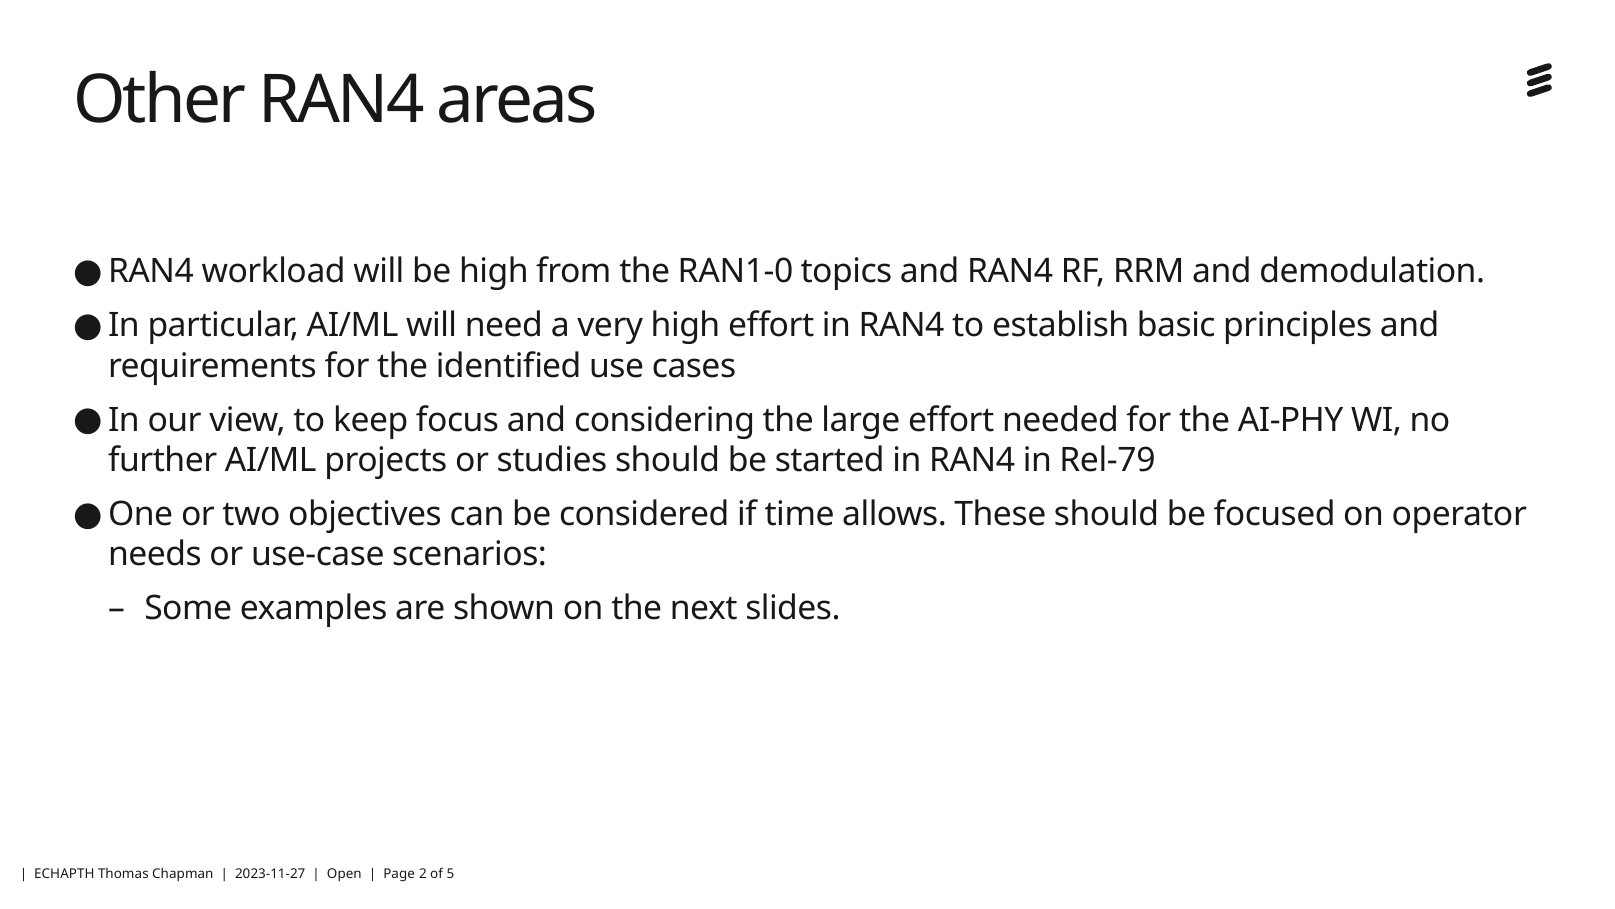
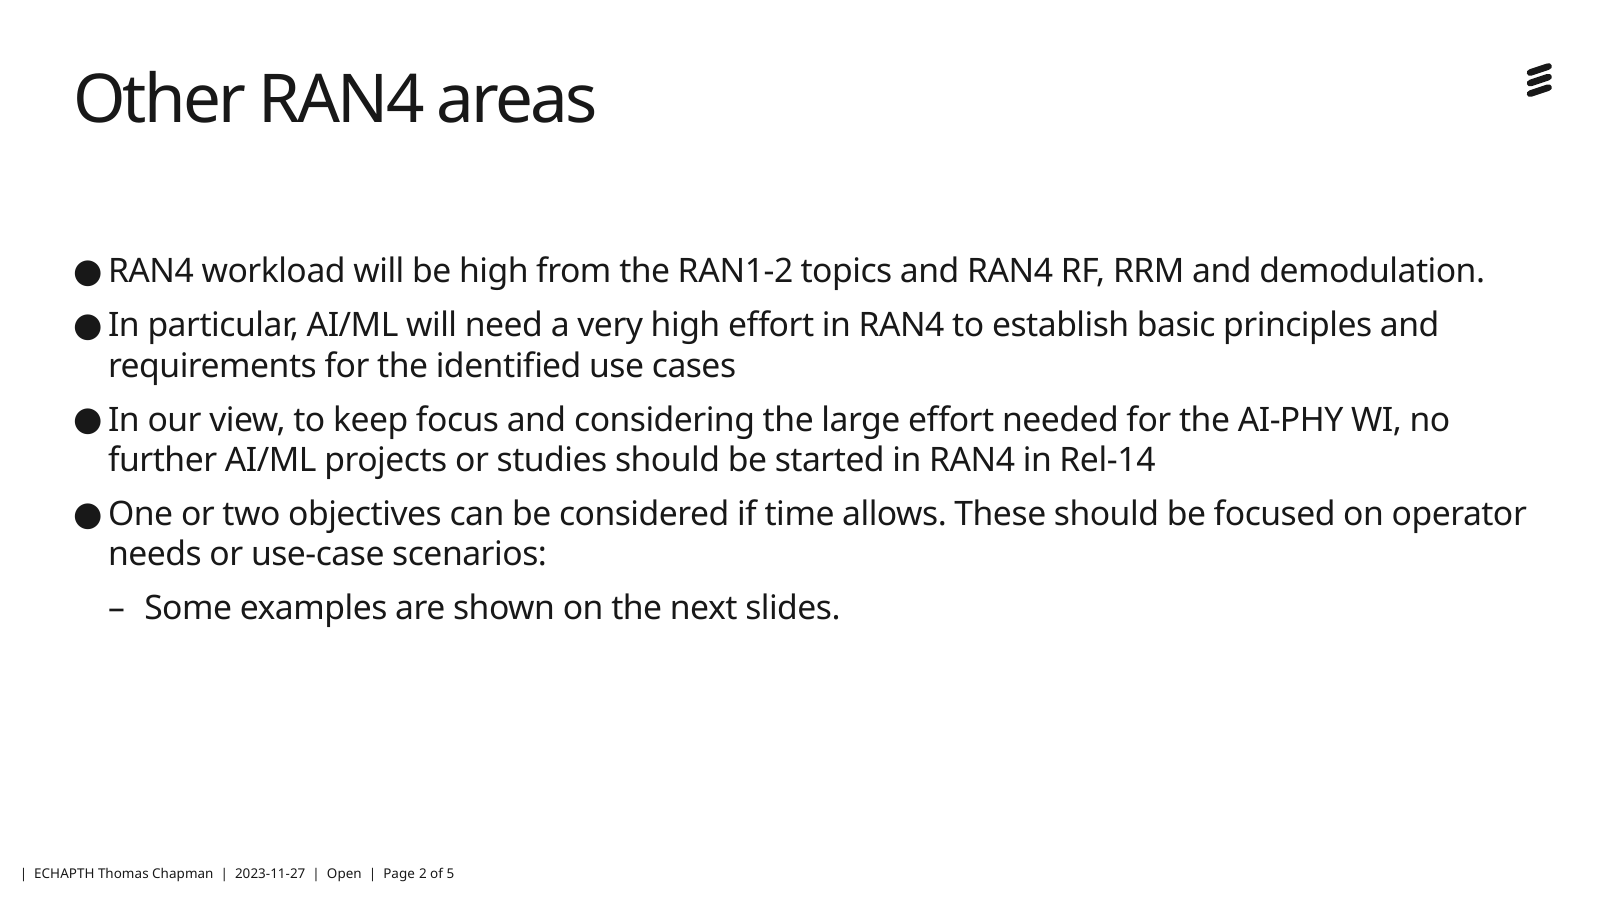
RAN1-0: RAN1-0 -> RAN1-2
Rel-79: Rel-79 -> Rel-14
